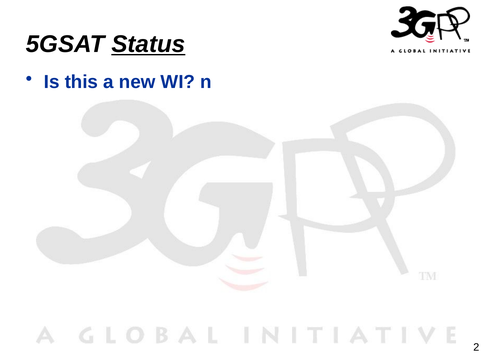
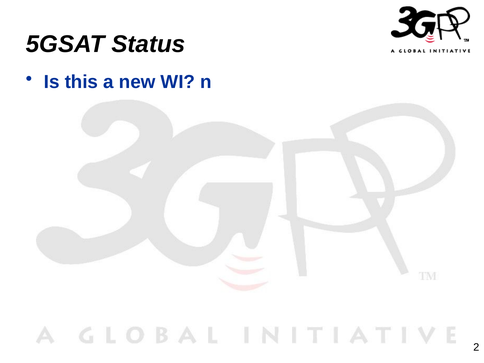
Status underline: present -> none
